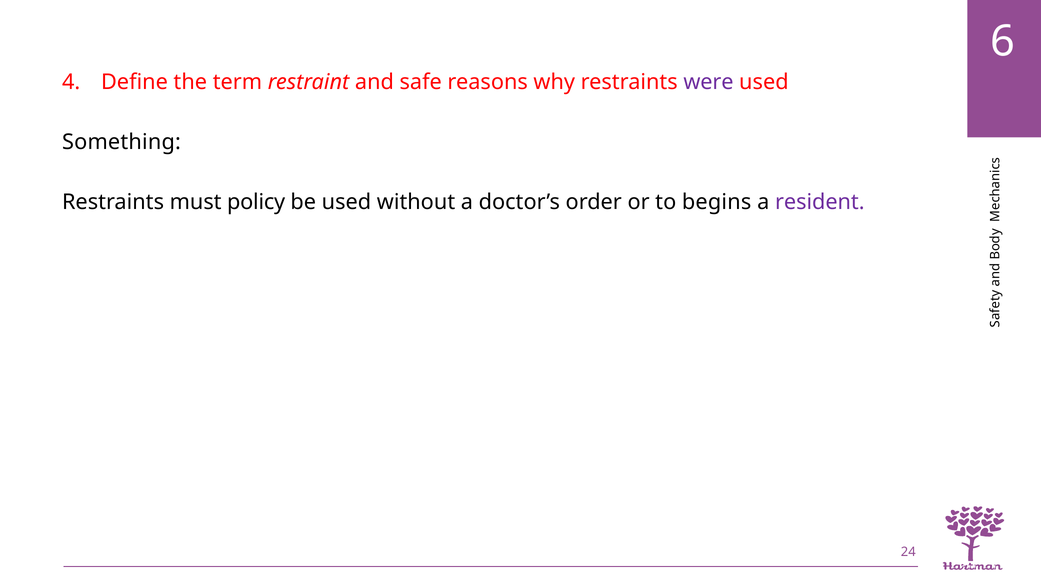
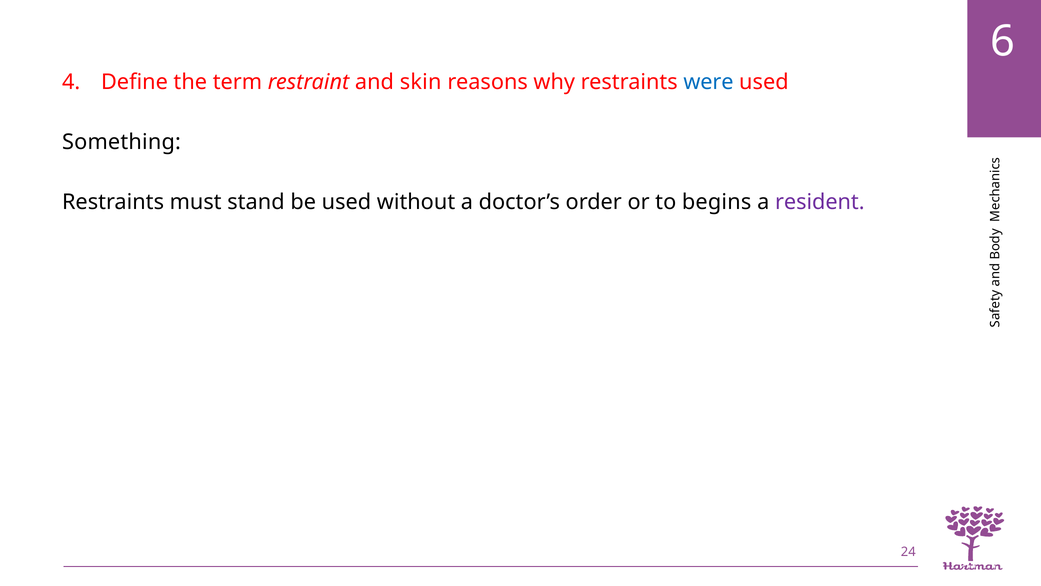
safe: safe -> skin
were colour: purple -> blue
policy: policy -> stand
